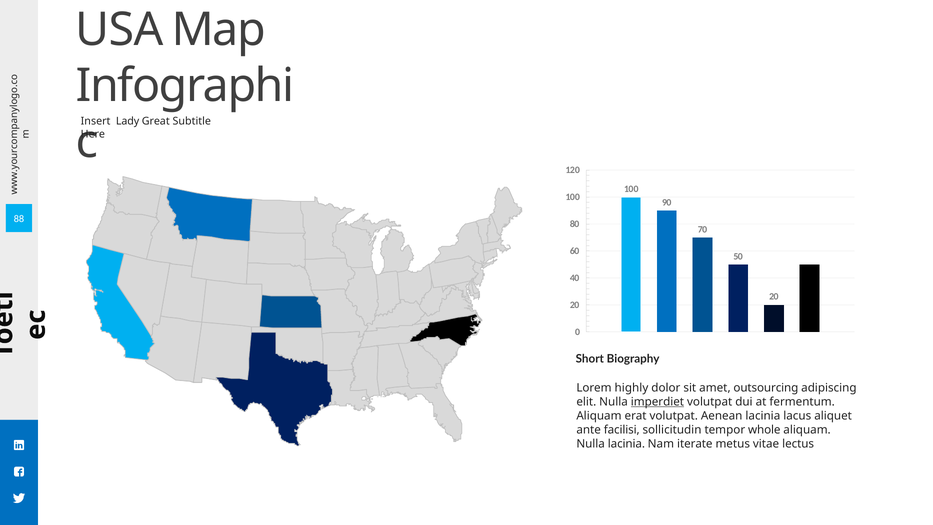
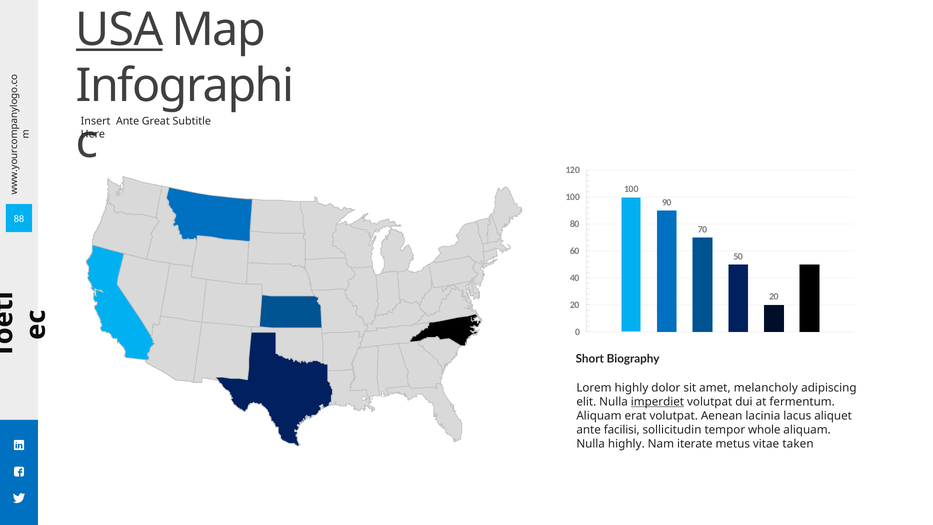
USA underline: none -> present
Insert Lady: Lady -> Ante
outsourcing: outsourcing -> melancholy
Nulla lacinia: lacinia -> highly
lectus: lectus -> taken
